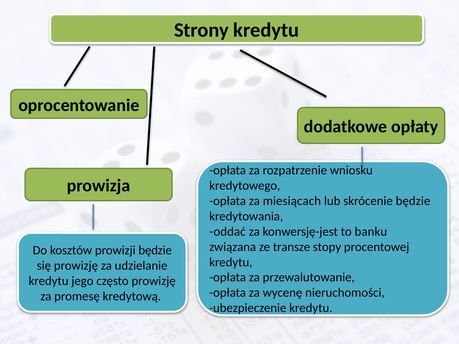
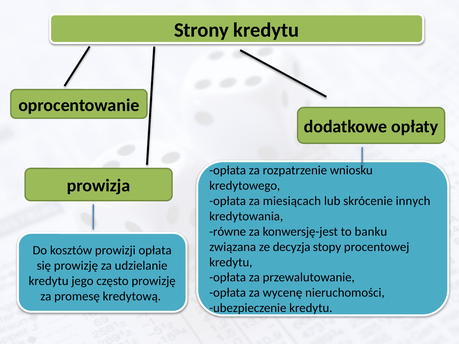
skrócenie będzie: będzie -> innych
oddać: oddać -> równe
transze: transze -> decyzja
prowizji będzie: będzie -> opłata
